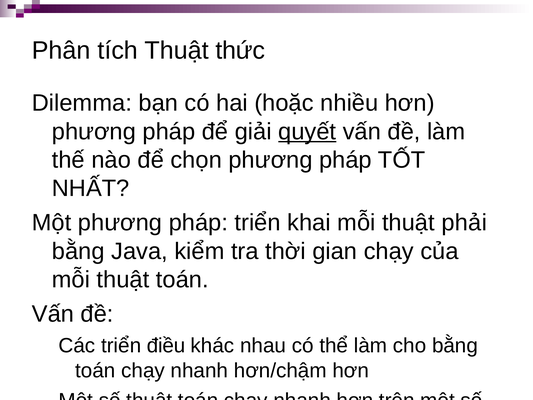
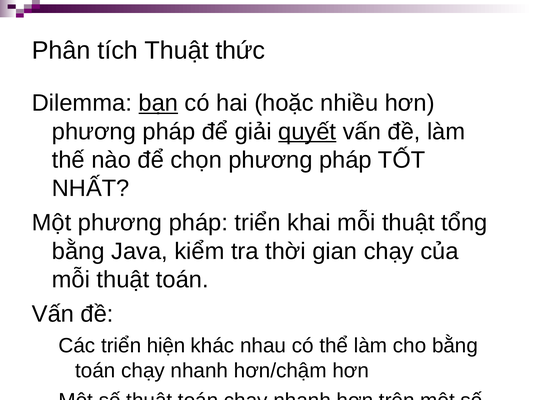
bạn underline: none -> present
phải: phải -> tổng
điều: điều -> hiện
